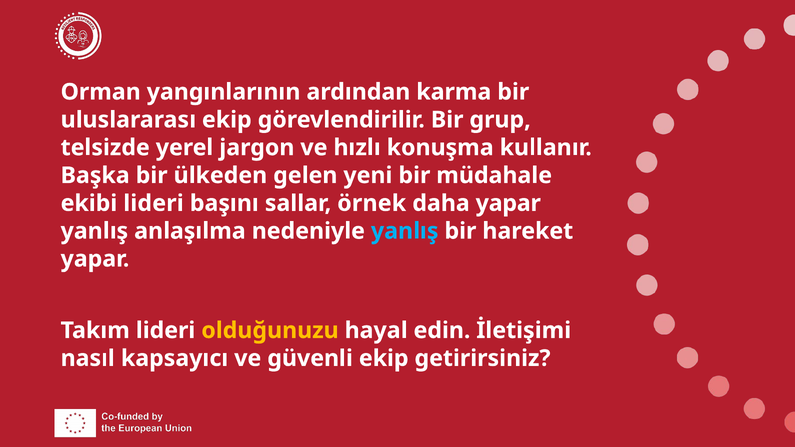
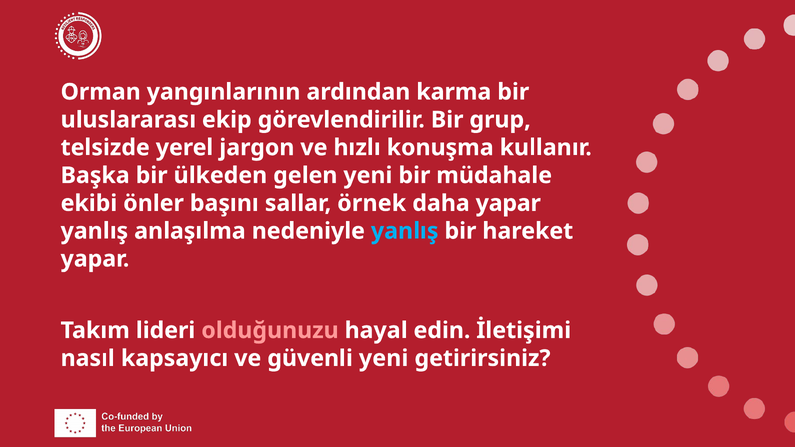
ekibi lideri: lideri -> önler
olduğunuzu colour: yellow -> pink
güvenli ekip: ekip -> yeni
